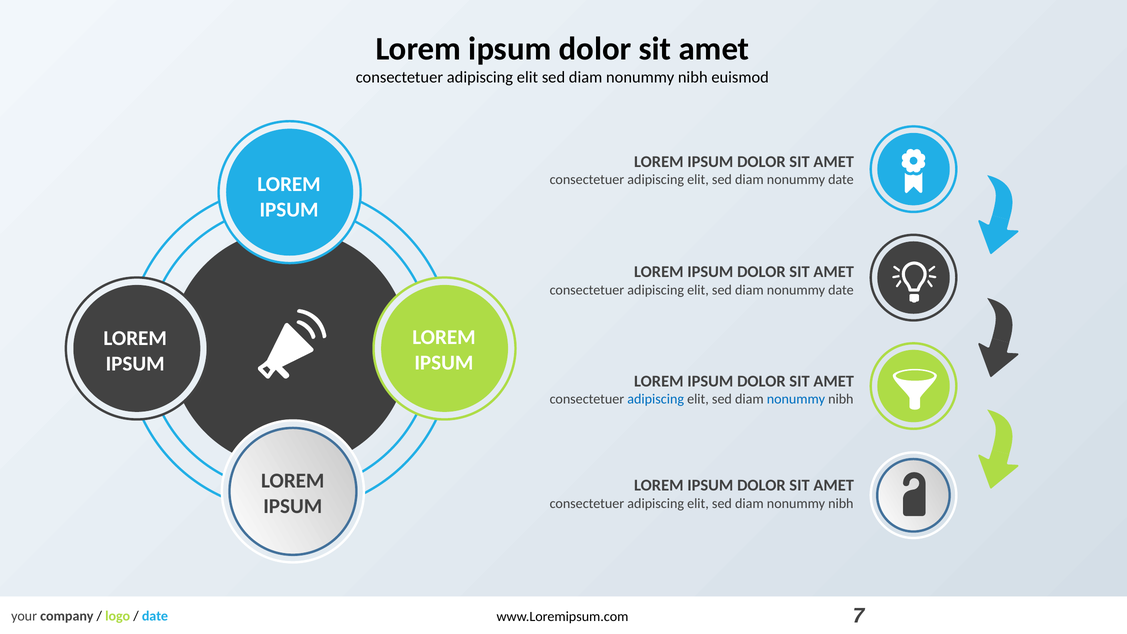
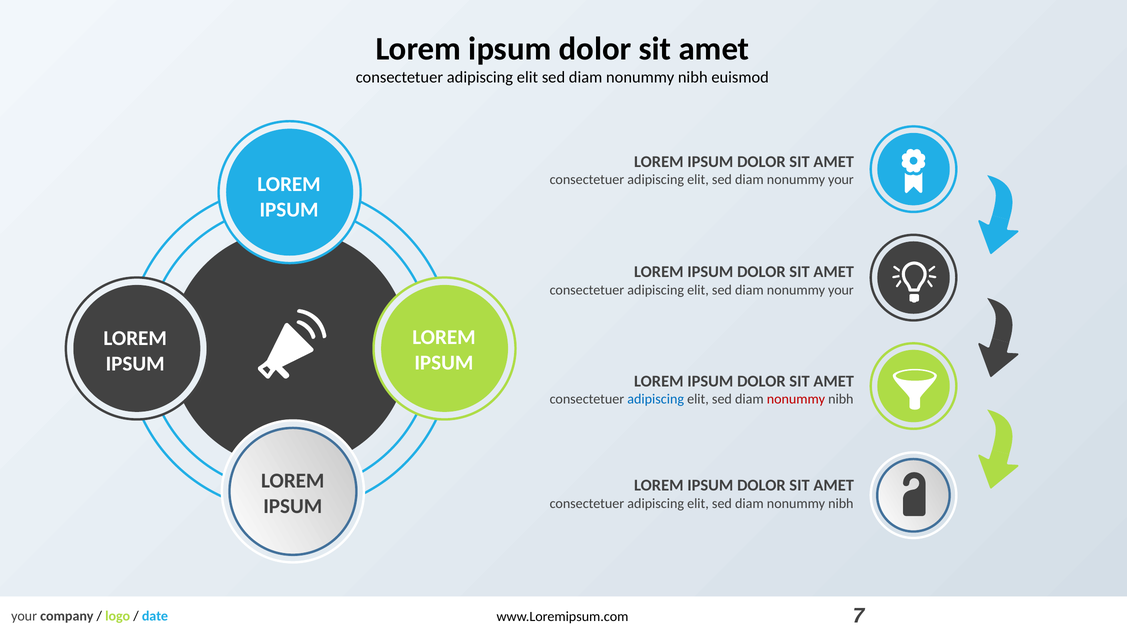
date at (841, 180): date -> your
date at (841, 290): date -> your
nonummy at (796, 399) colour: blue -> red
